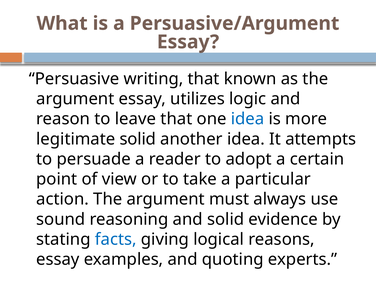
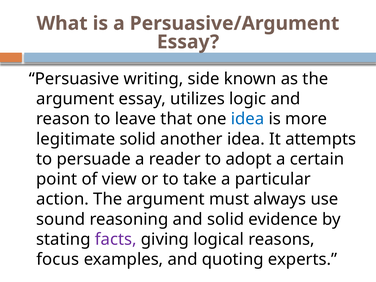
writing that: that -> side
facts colour: blue -> purple
essay at (58, 259): essay -> focus
